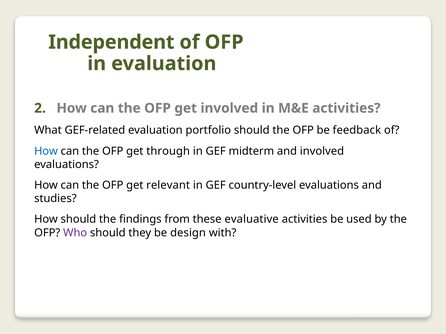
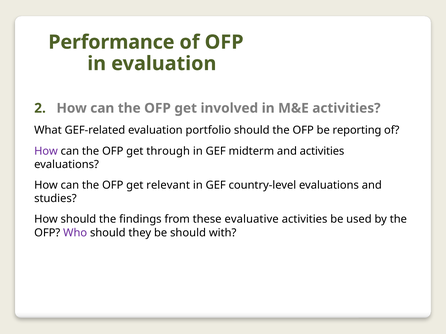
Independent: Independent -> Performance
feedback: feedback -> reporting
How at (46, 151) colour: blue -> purple
and involved: involved -> activities
be design: design -> should
